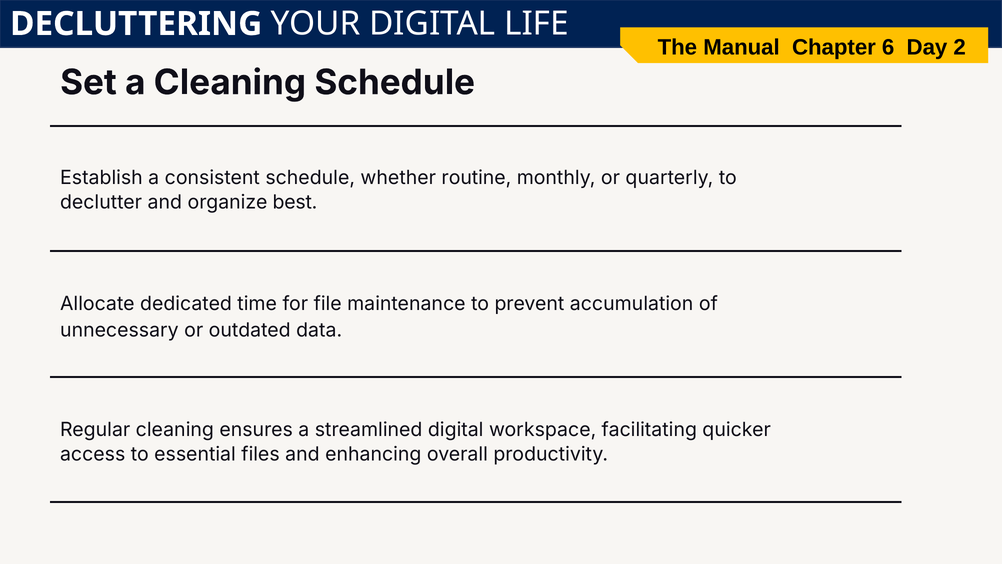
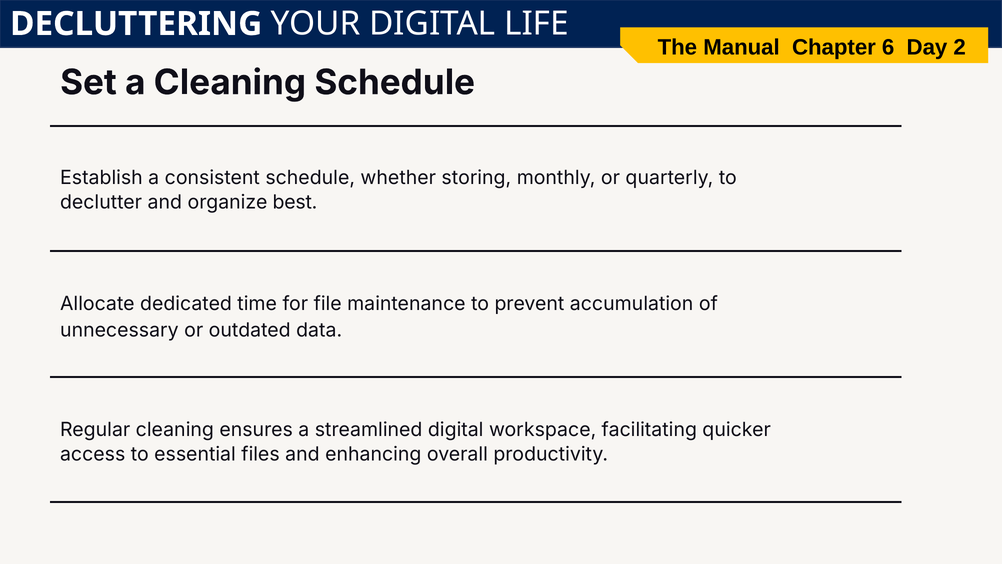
routine: routine -> storing
